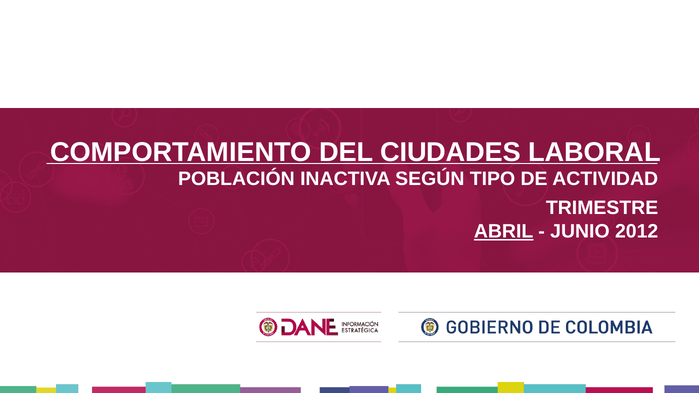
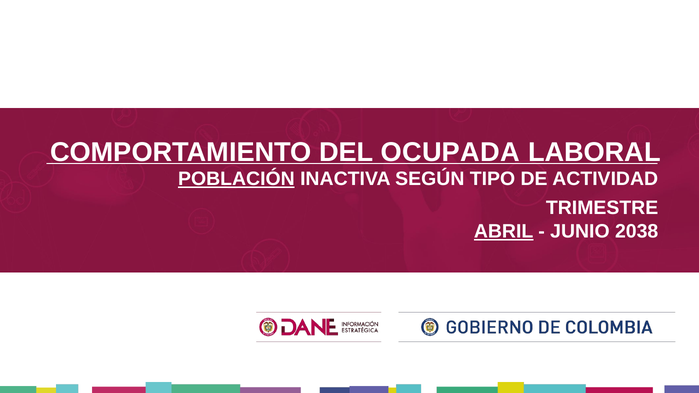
CIUDADES: CIUDADES -> OCUPADA
POBLACIÓN underline: none -> present
2012: 2012 -> 2038
